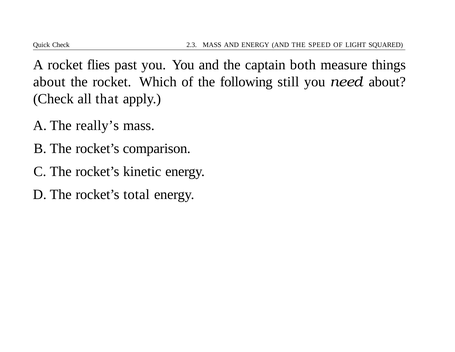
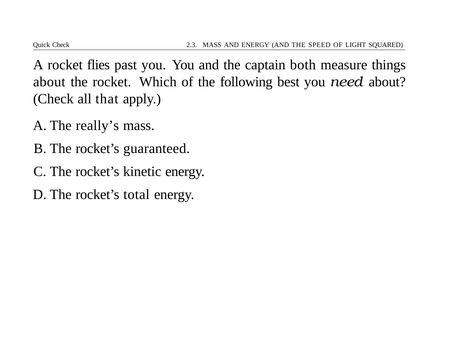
still: still -> best
comparison: comparison -> guaranteed
